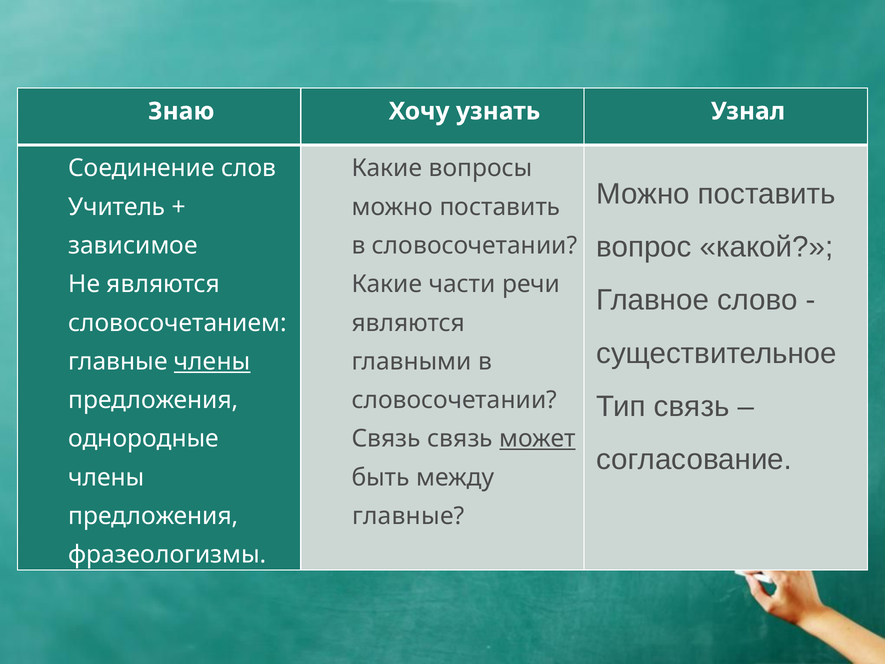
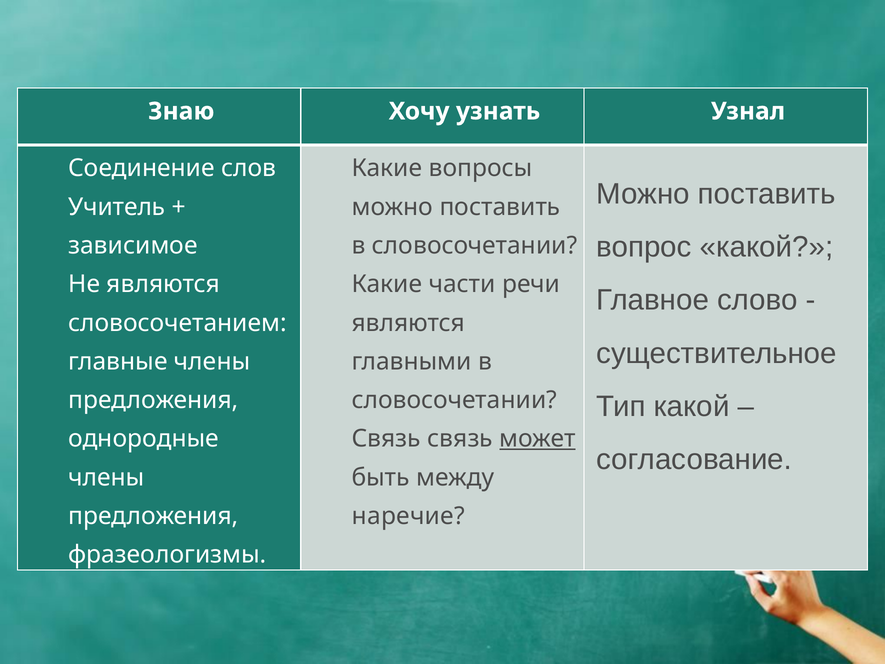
члены at (212, 361) underline: present -> none
Тип связь: связь -> какой
главные at (408, 516): главные -> наречие
